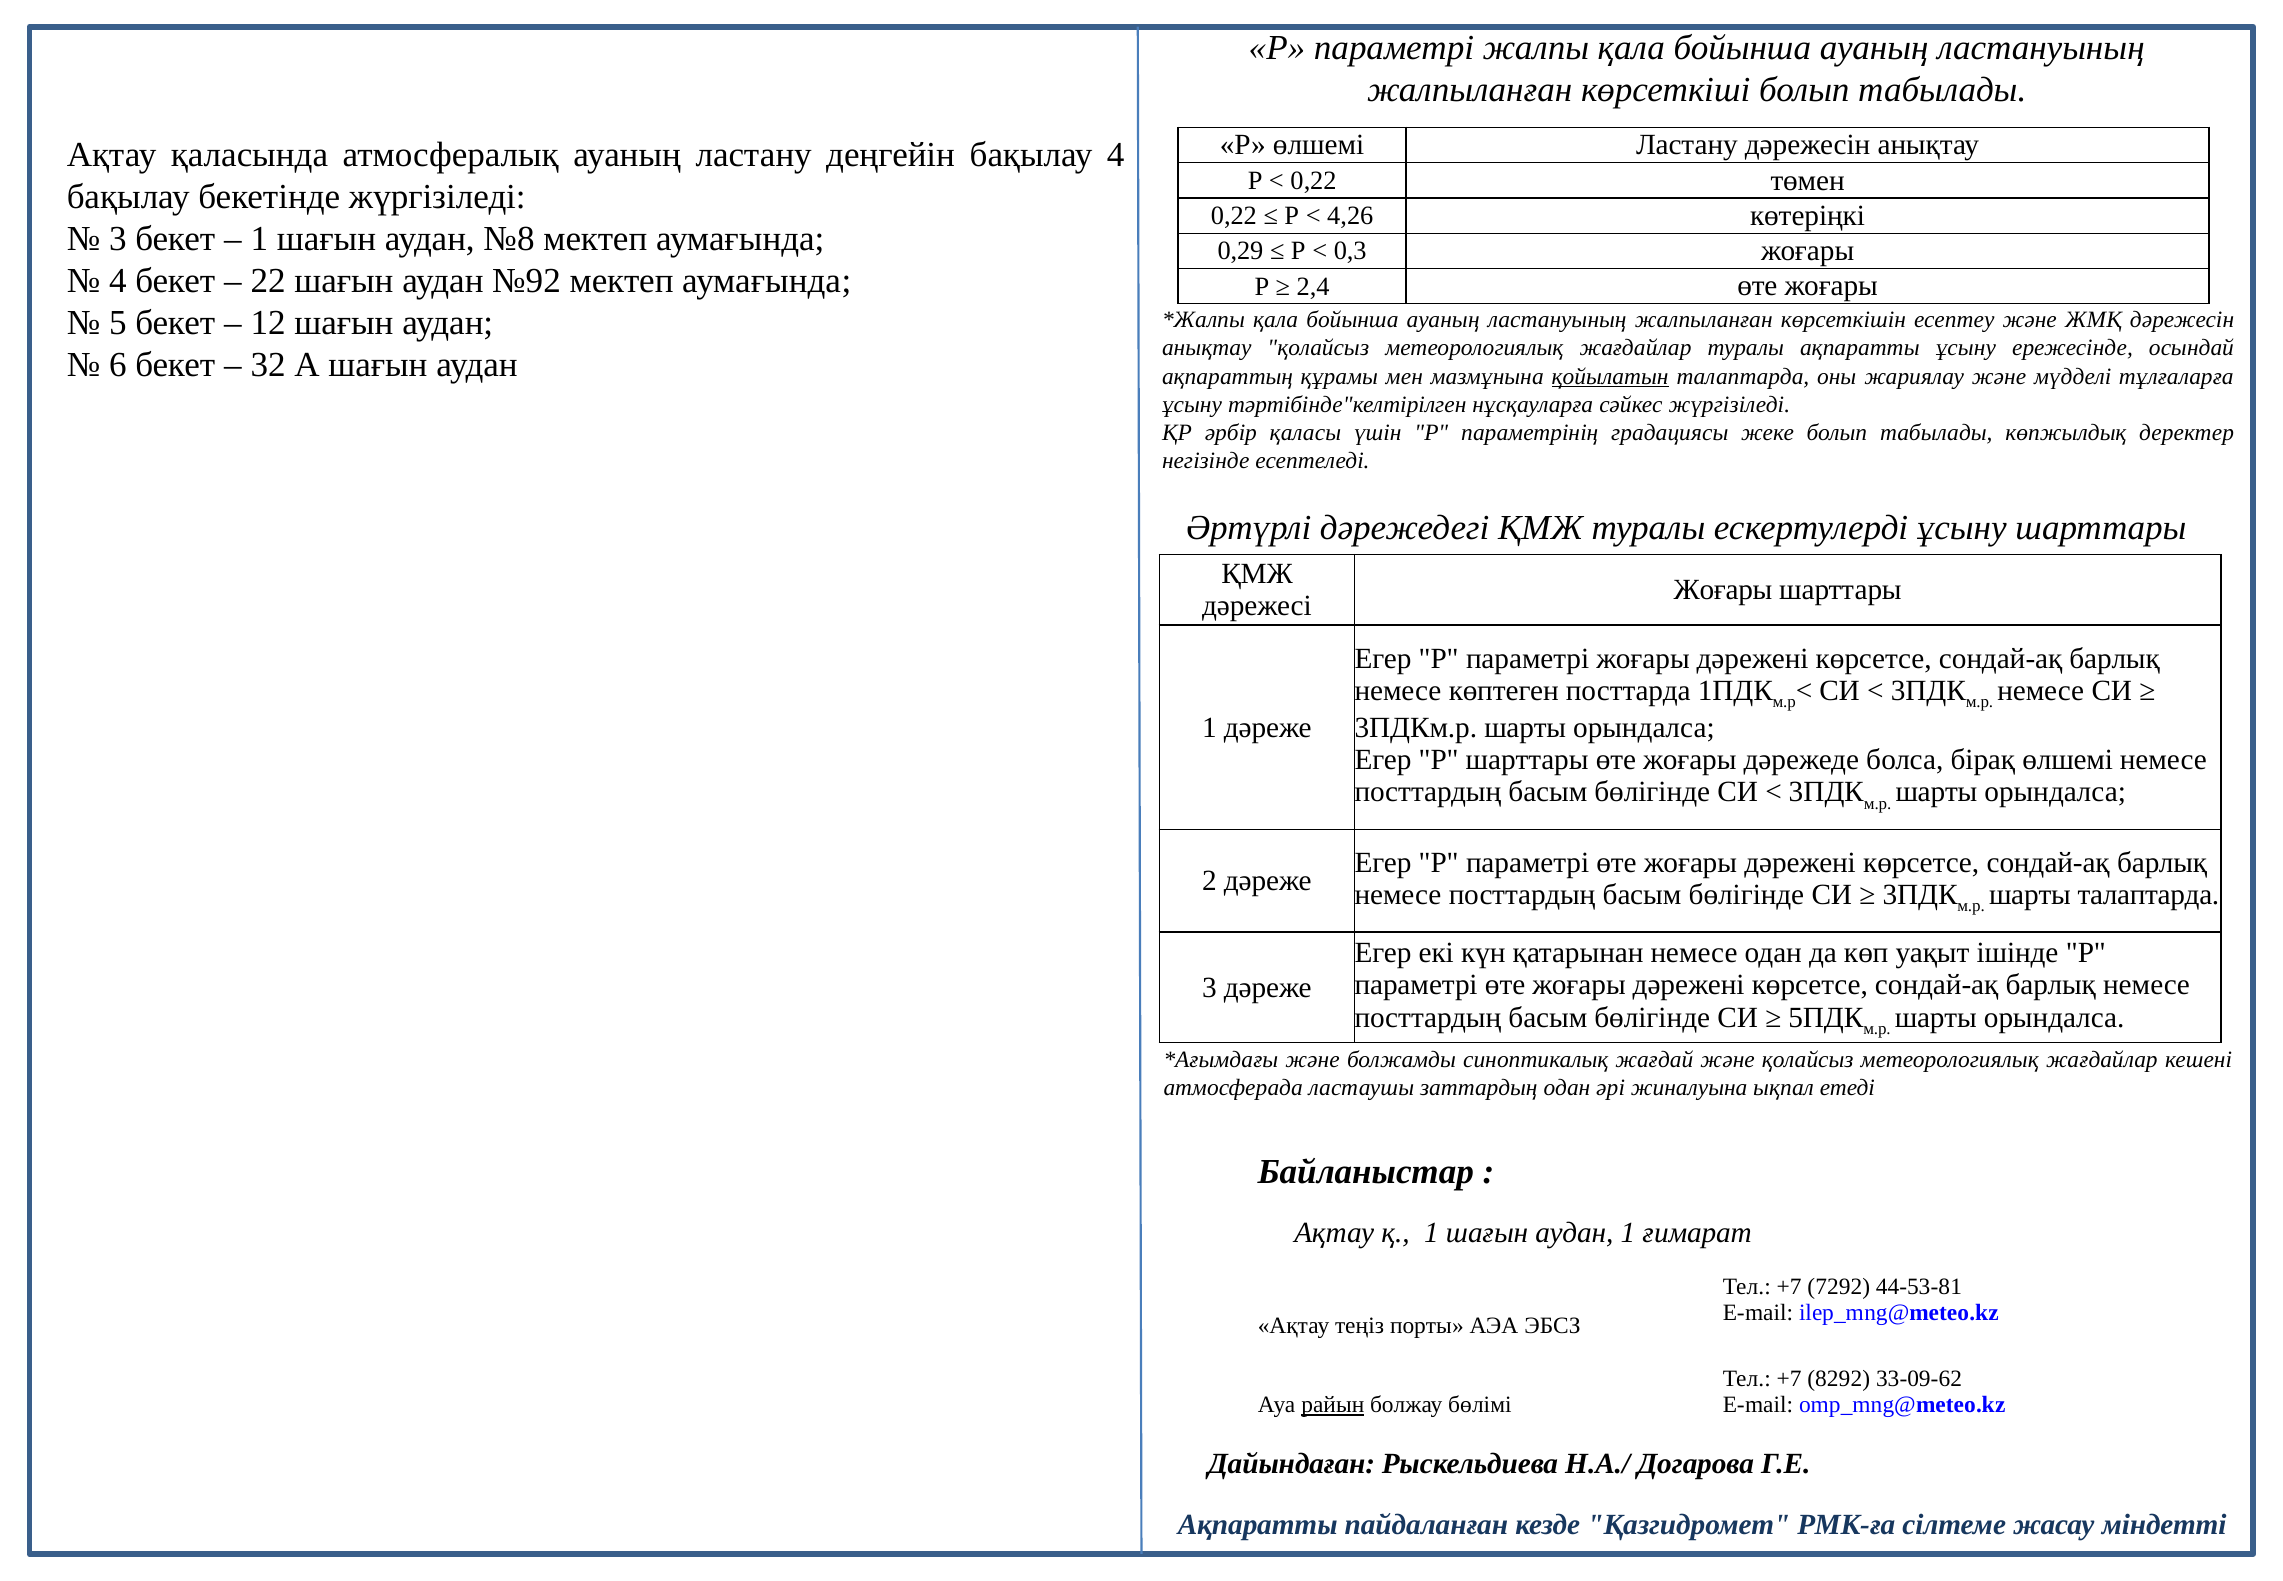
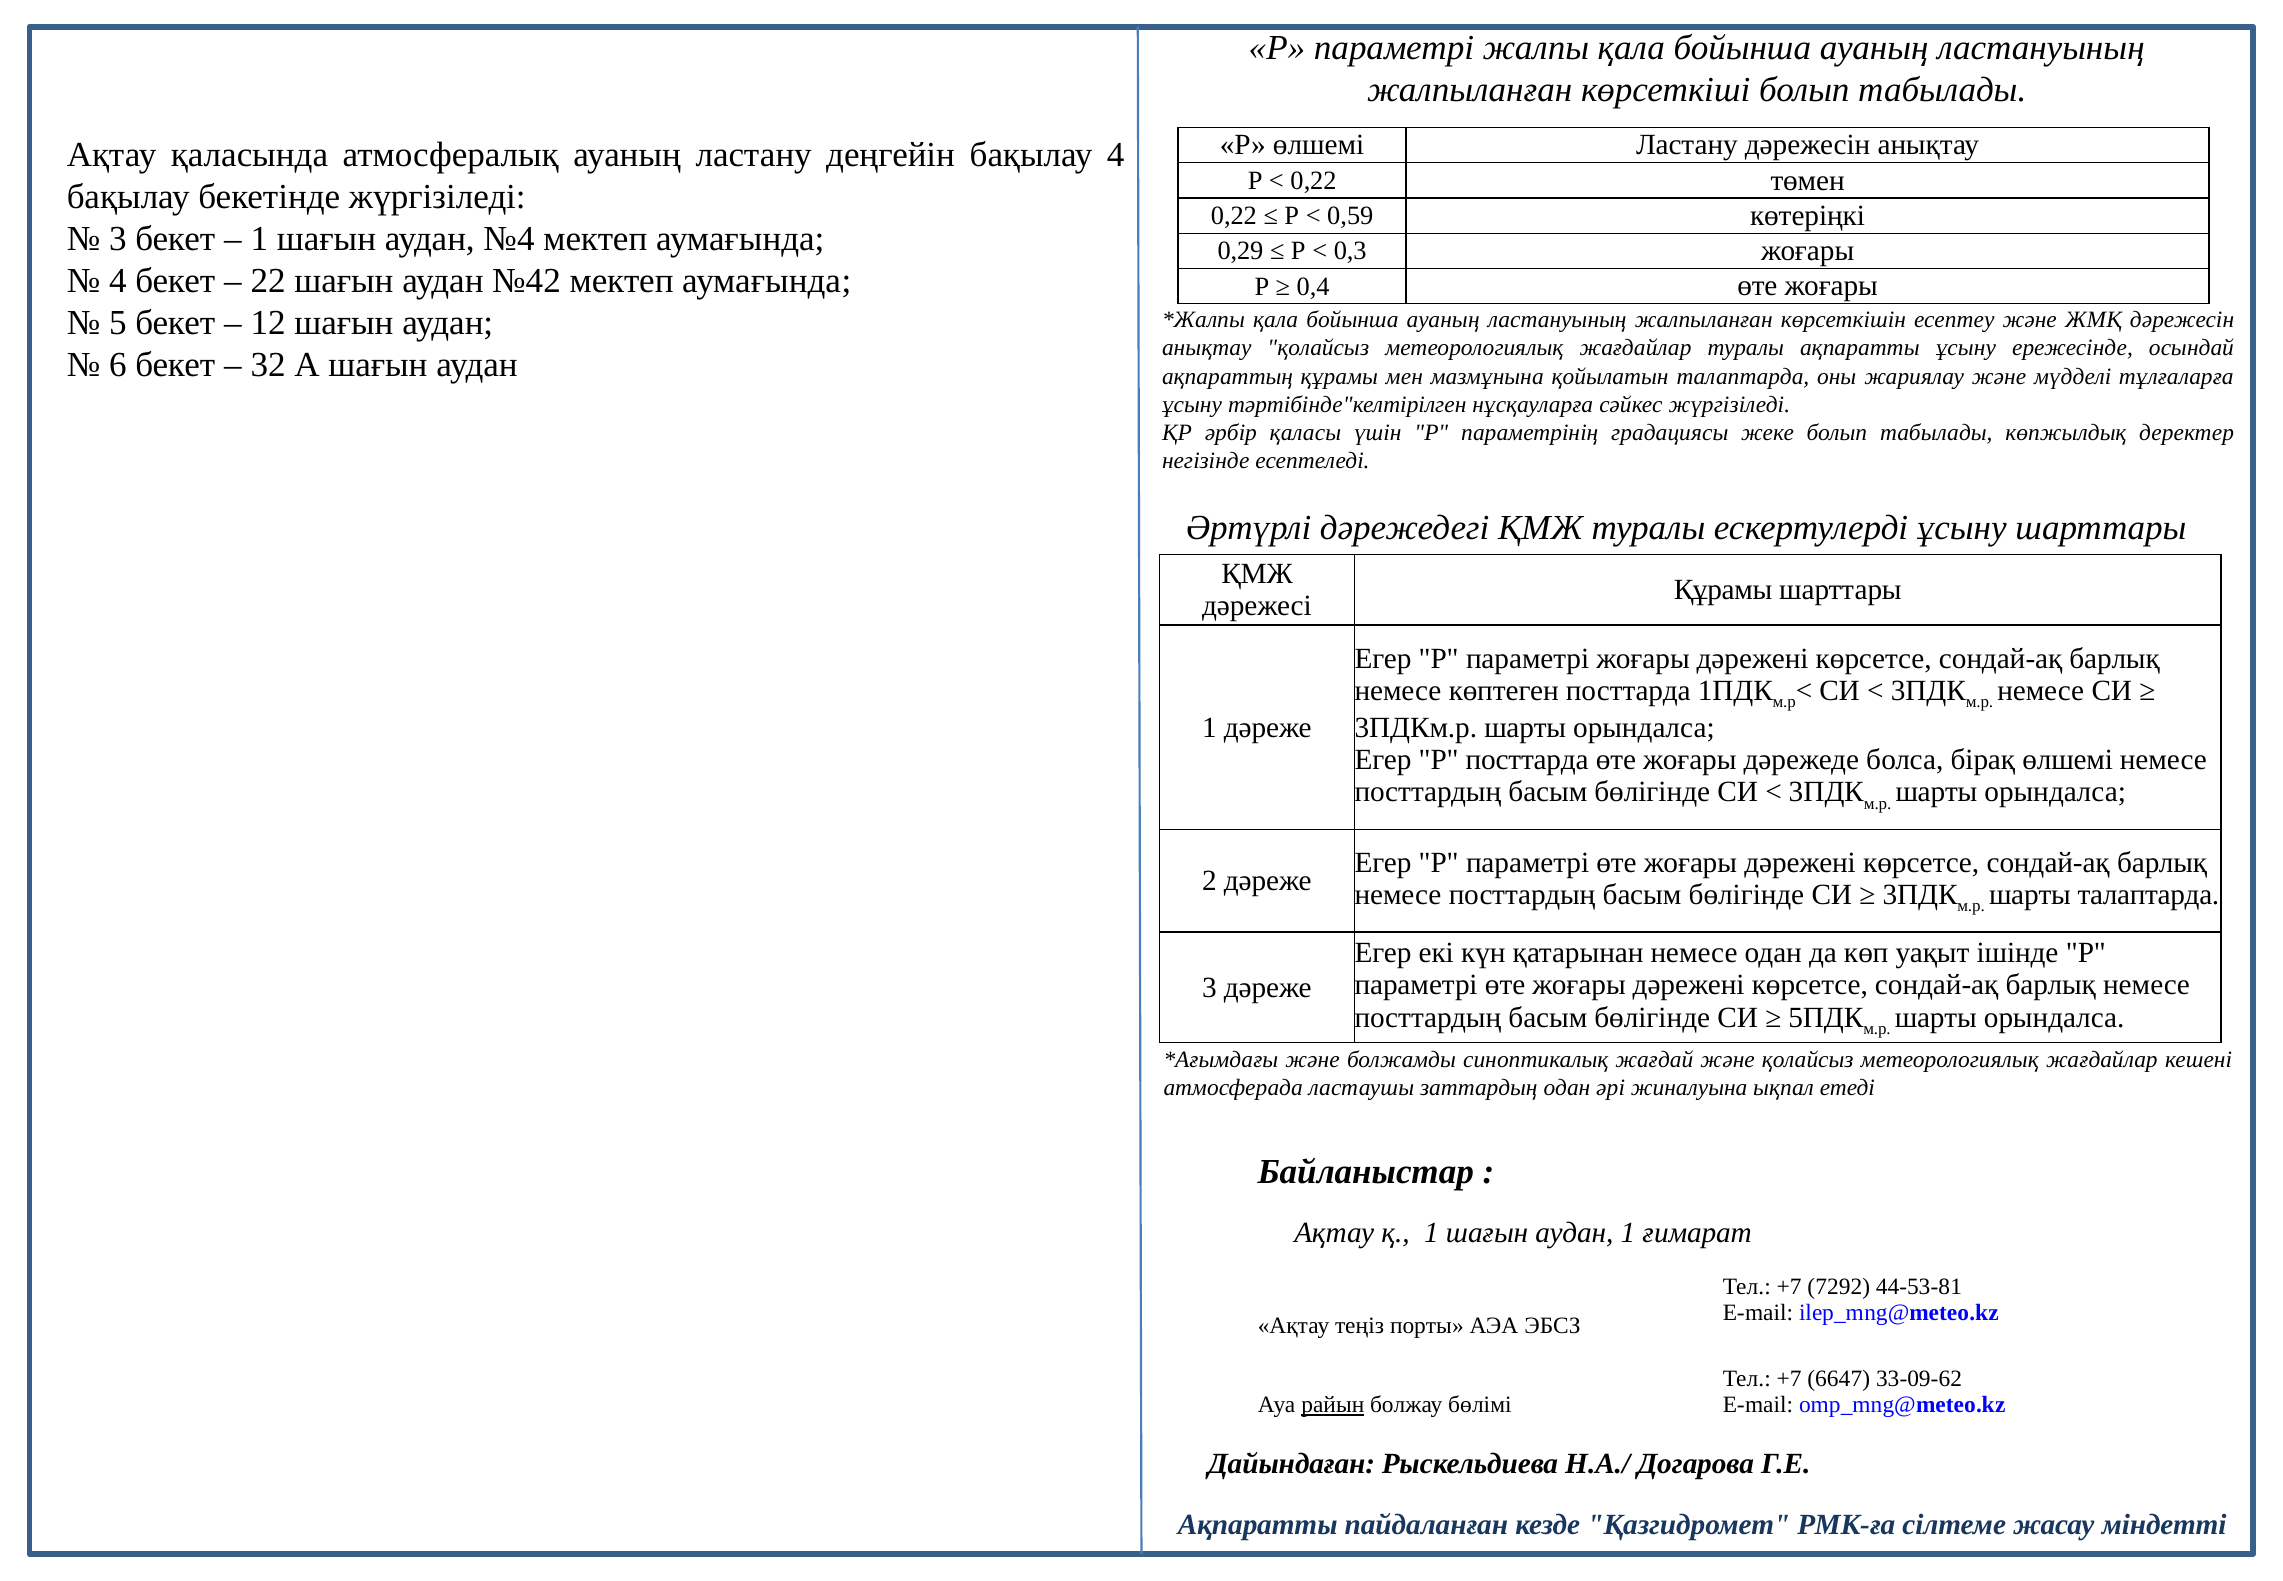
4,26: 4,26 -> 0,59
№8: №8 -> №4
№92: №92 -> №42
2,4: 2,4 -> 0,4
қойылатын underline: present -> none
Жоғары at (1723, 590): Жоғары -> Құрамы
P шарттары: шарттары -> посттарда
8292: 8292 -> 6647
